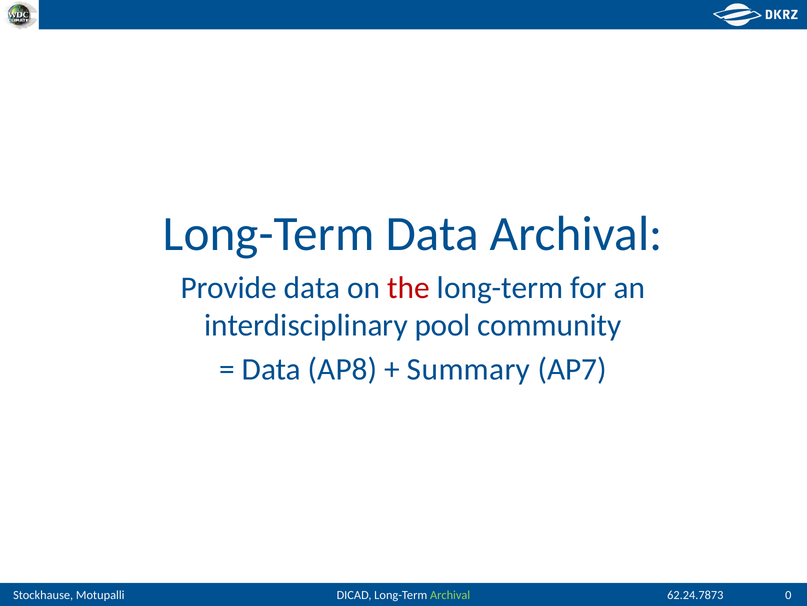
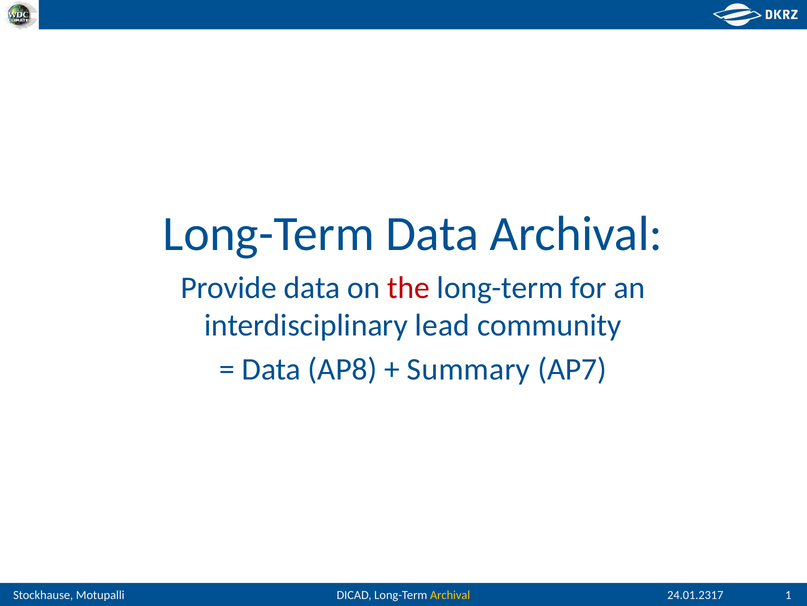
pool: pool -> lead
Archival at (450, 595) colour: light green -> yellow
62.24.7873: 62.24.7873 -> 24.01.2317
0: 0 -> 1
